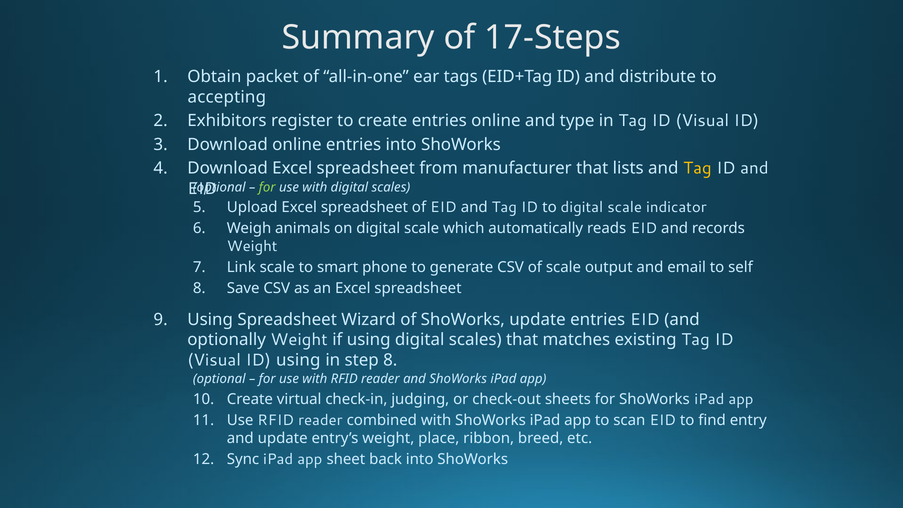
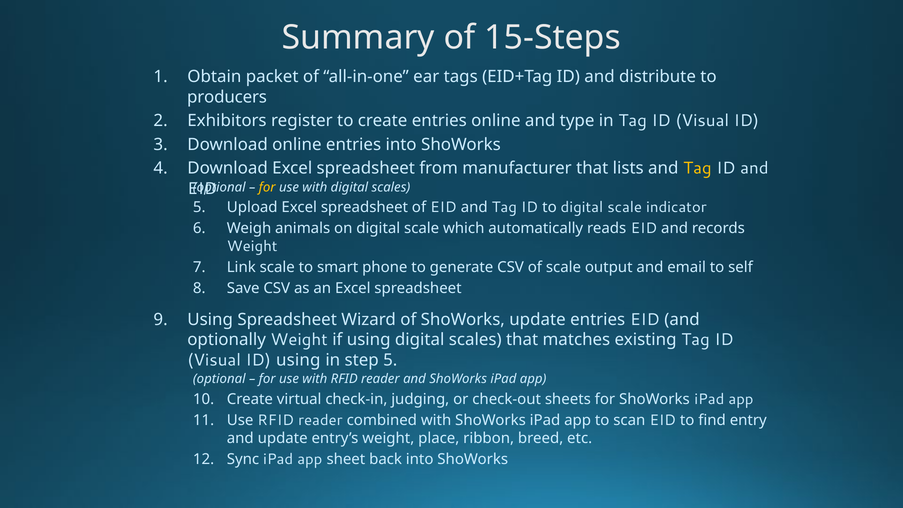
17-Steps: 17-Steps -> 15-Steps
accepting: accepting -> producers
for at (267, 187) colour: light green -> yellow
step 8: 8 -> 5
